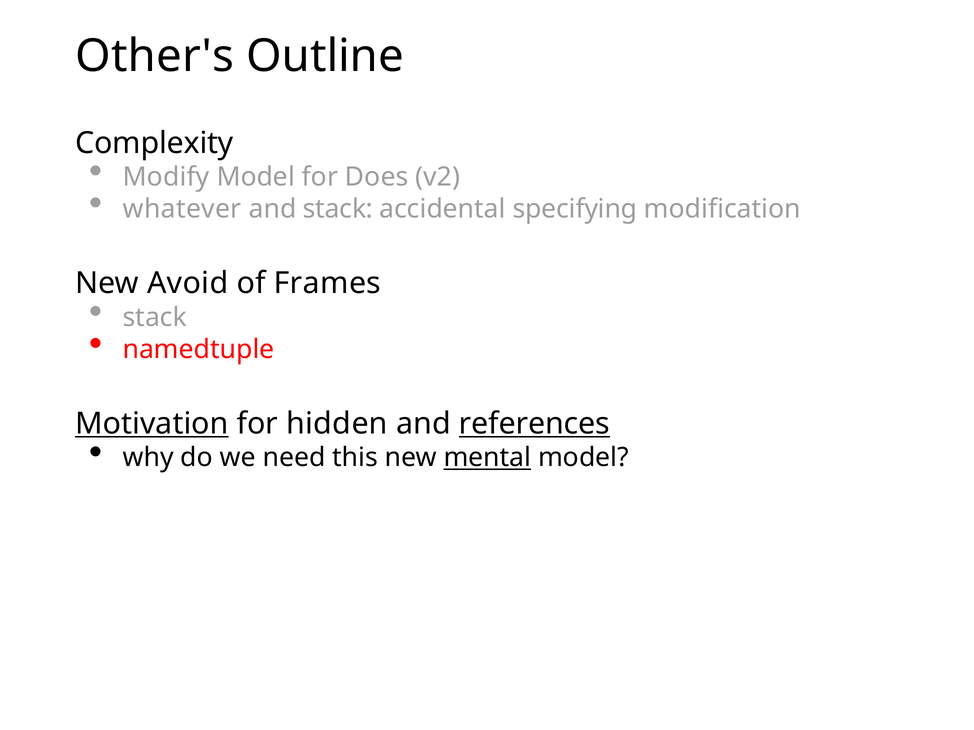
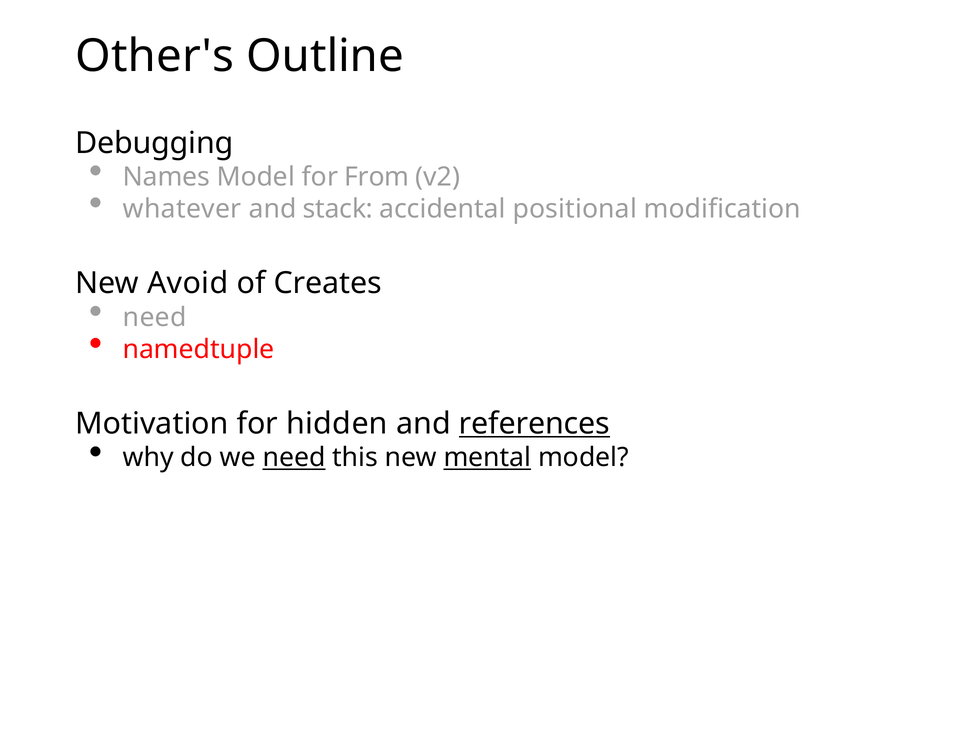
Complexity: Complexity -> Debugging
Modify: Modify -> Names
Does: Does -> From
specifying: specifying -> positional
Frames: Frames -> Creates
stack at (155, 318): stack -> need
Motivation underline: present -> none
need at (294, 458) underline: none -> present
